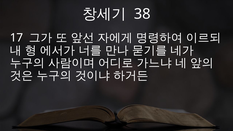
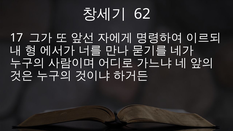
38: 38 -> 62
